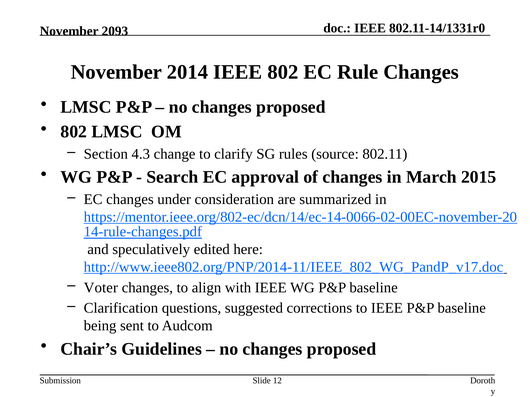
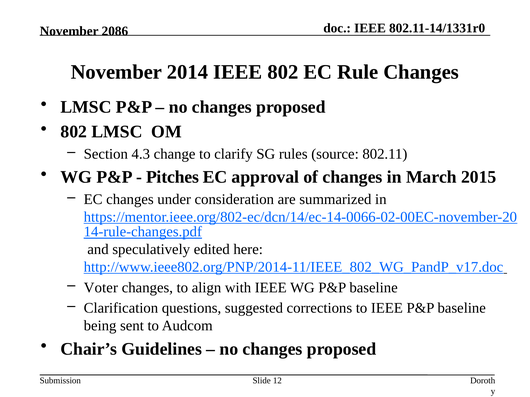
2093: 2093 -> 2086
Search: Search -> Pitches
